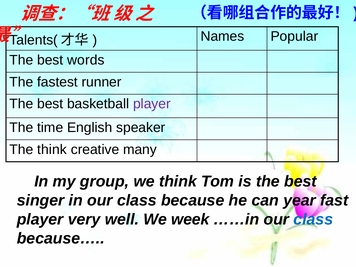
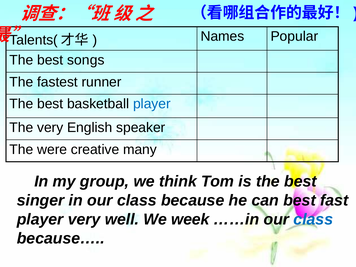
words: words -> songs
player at (152, 104) colour: purple -> blue
The time: time -> very
The think: think -> were
can year: year -> best
